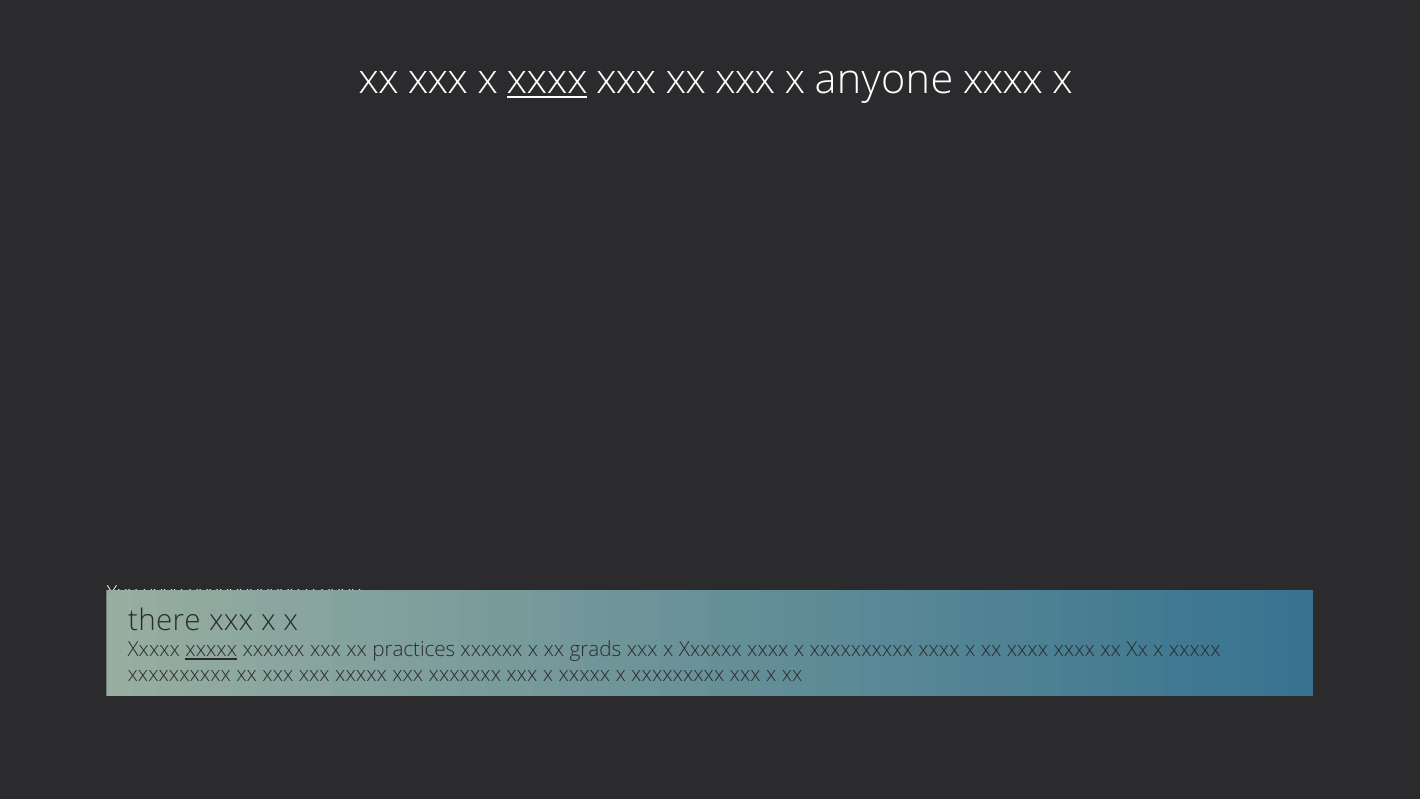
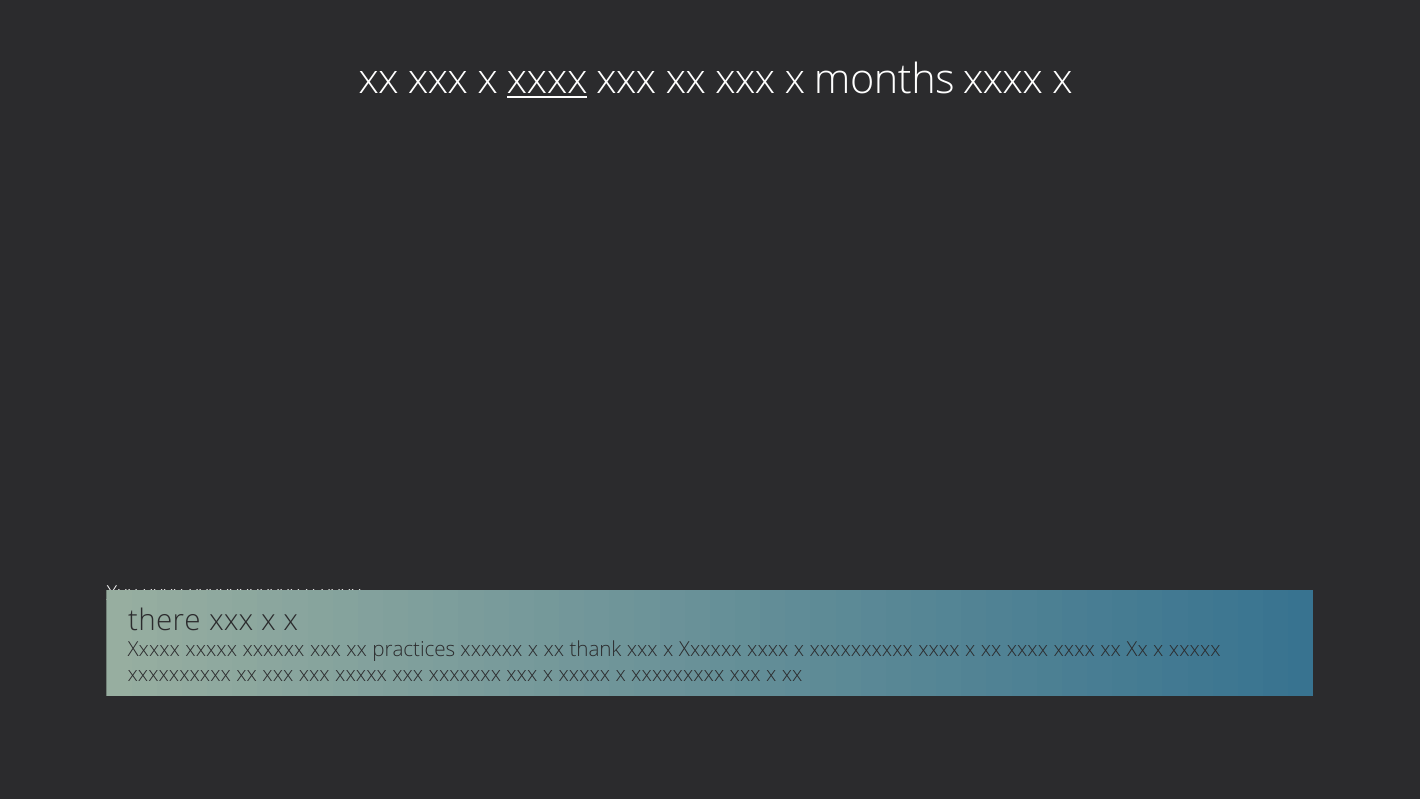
anyone: anyone -> months
xxxxx at (211, 650) underline: present -> none
grads: grads -> thank
